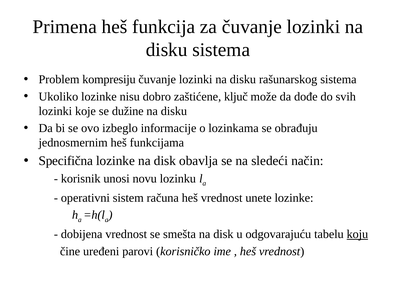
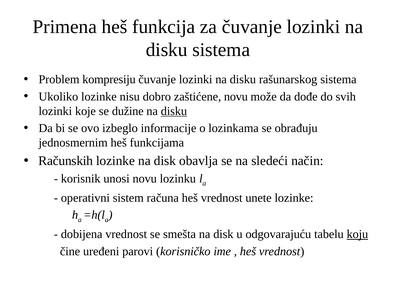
zaštićene ključ: ključ -> novu
disku at (174, 111) underline: none -> present
Specifična: Specifična -> Računskih
